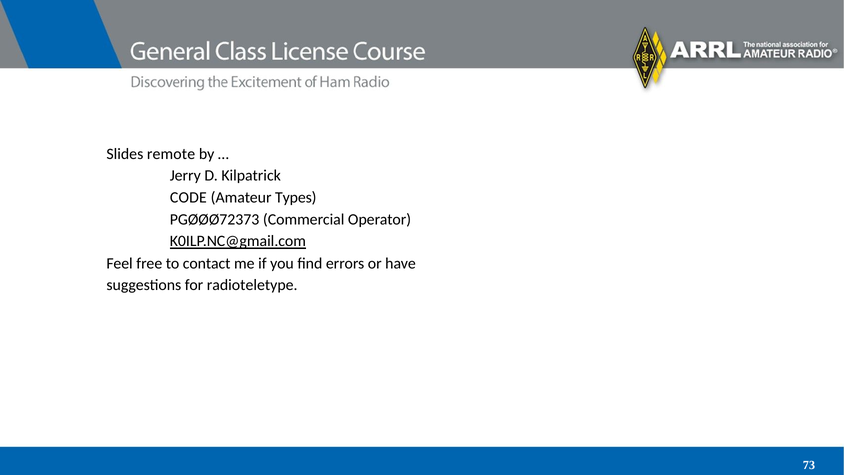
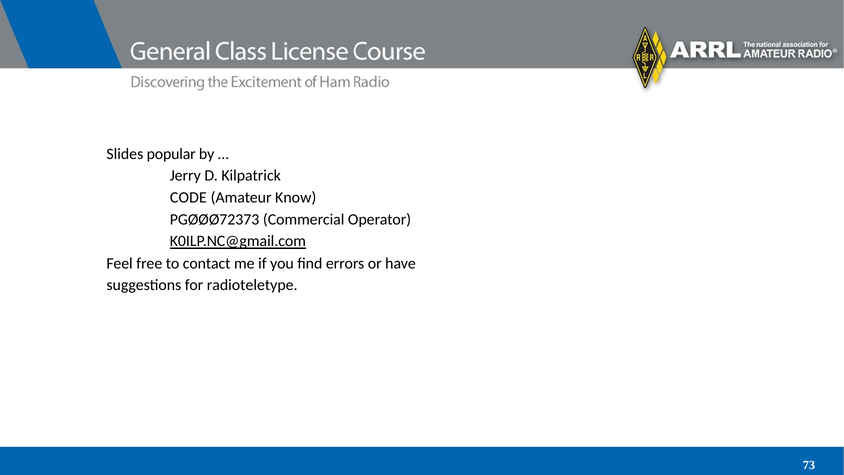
remote: remote -> popular
Types: Types -> Know
